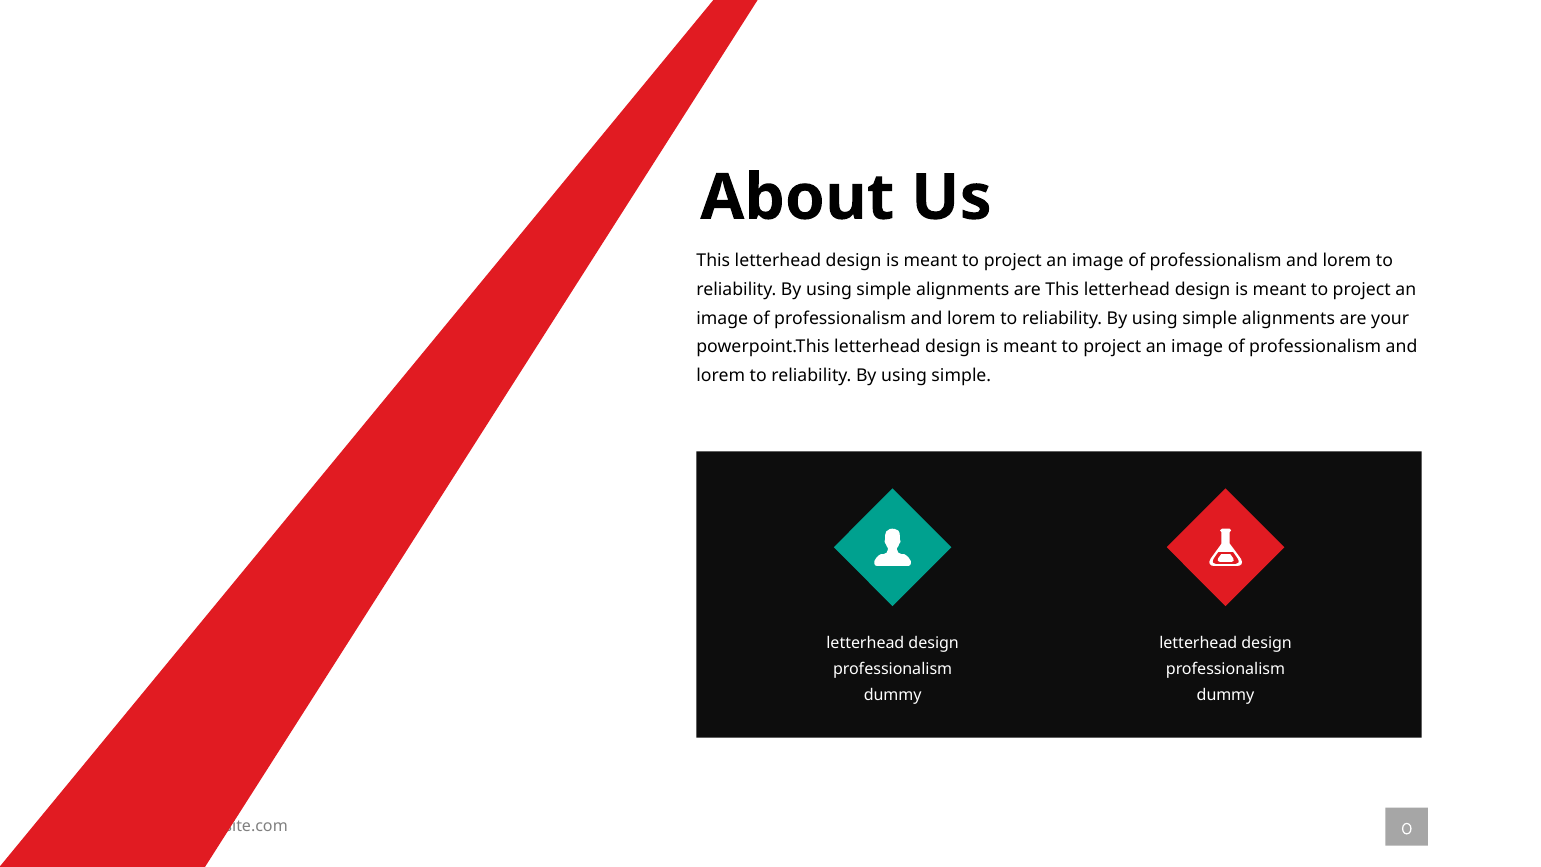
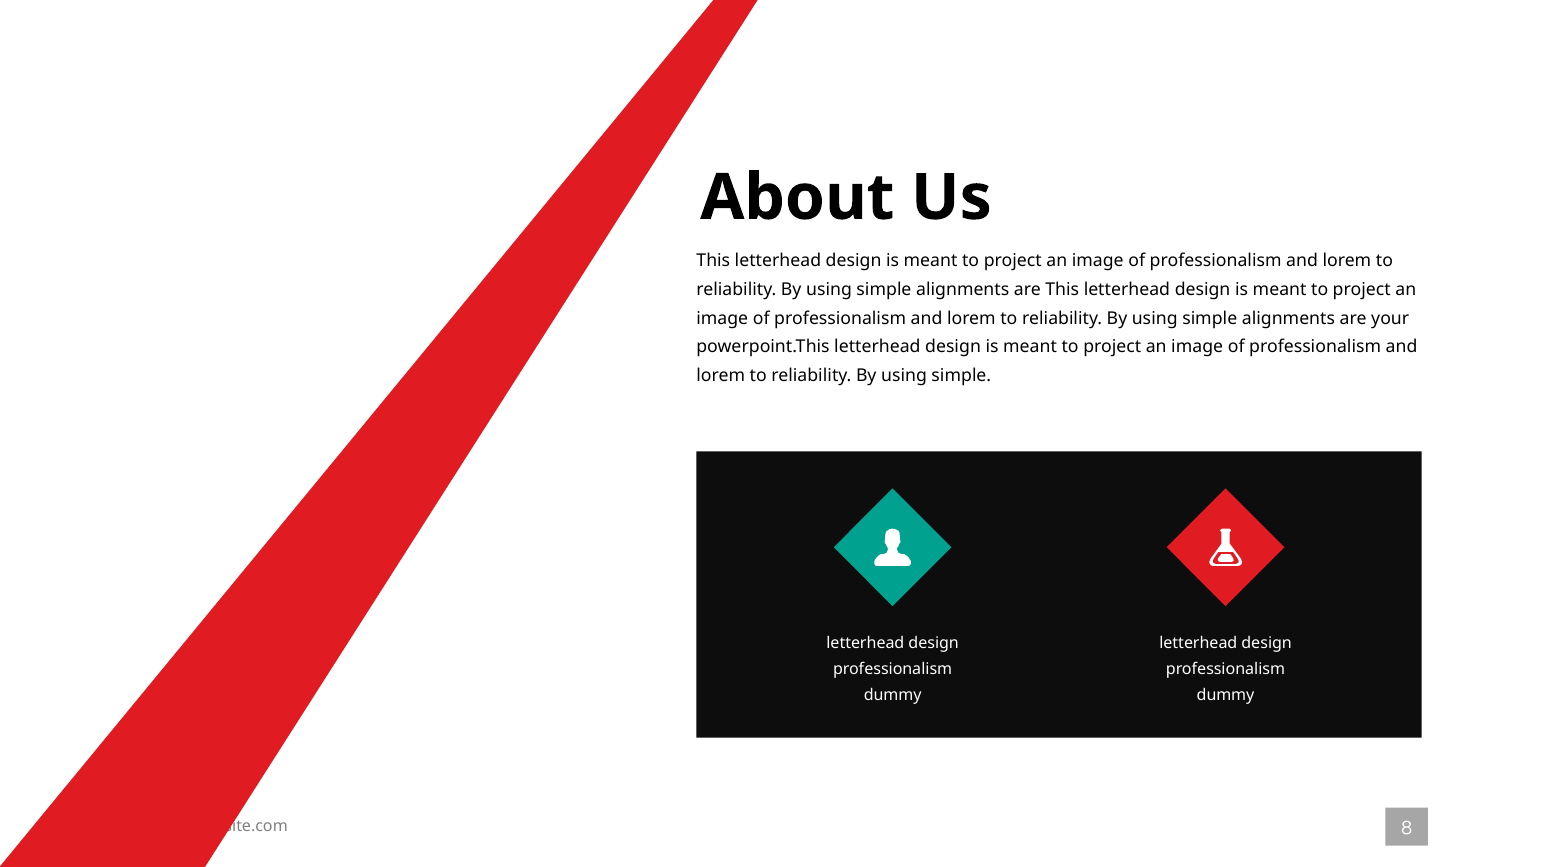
0: 0 -> 8
